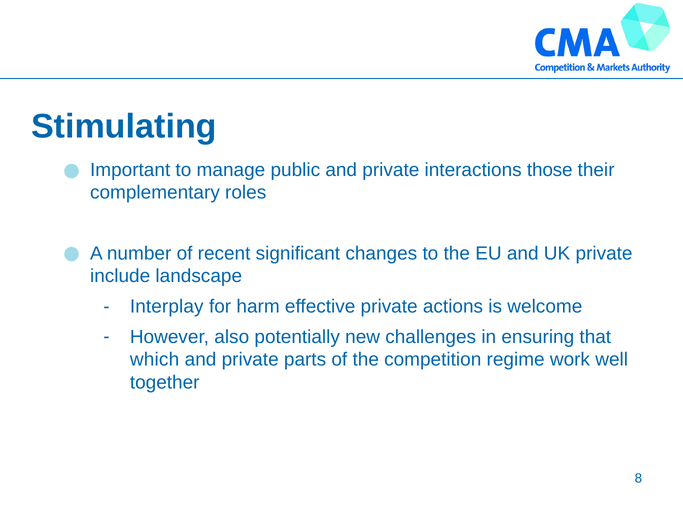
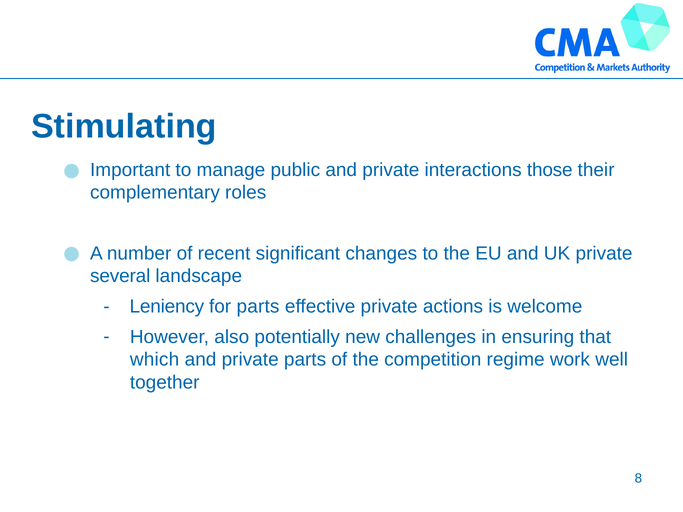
include: include -> several
Interplay: Interplay -> Leniency
for harm: harm -> parts
